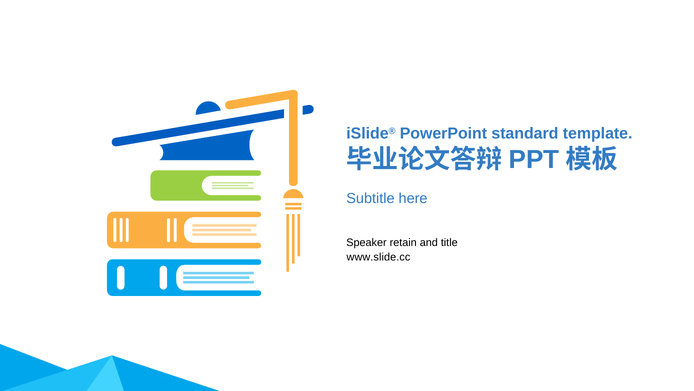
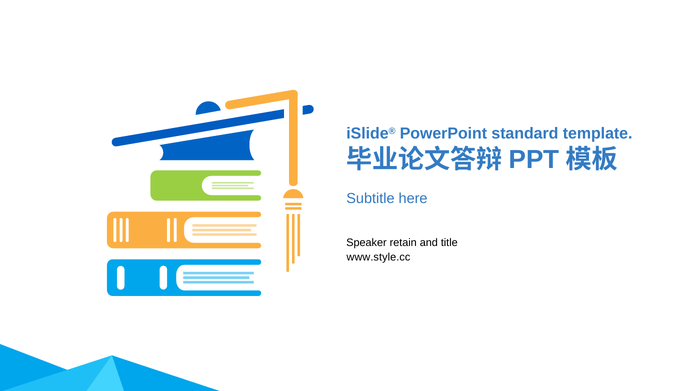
www.slide.cc: www.slide.cc -> www.style.cc
